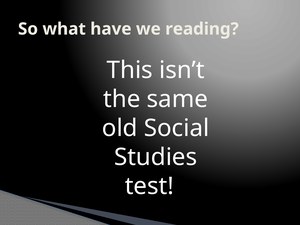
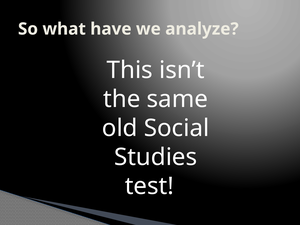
reading: reading -> analyze
